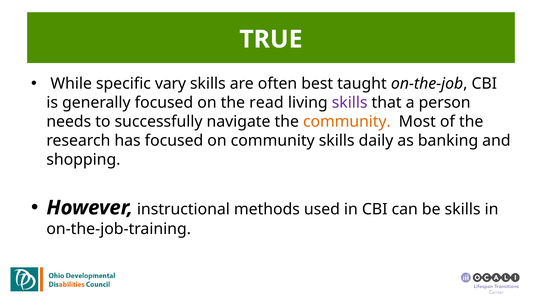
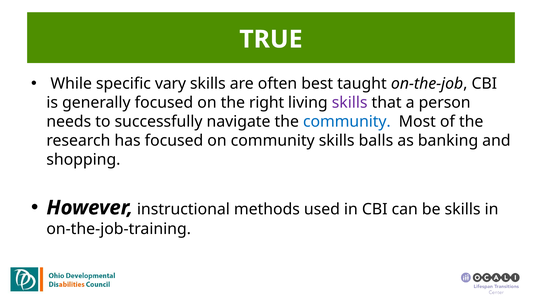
read: read -> right
community at (347, 122) colour: orange -> blue
daily: daily -> balls
